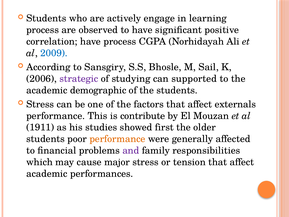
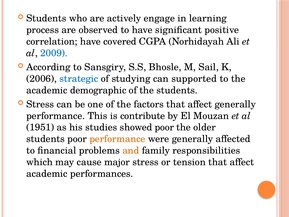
have process: process -> covered
strategic colour: purple -> blue
affect externals: externals -> generally
1911: 1911 -> 1951
showed first: first -> poor
and colour: purple -> orange
